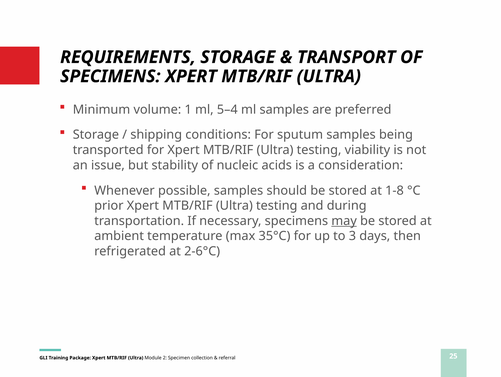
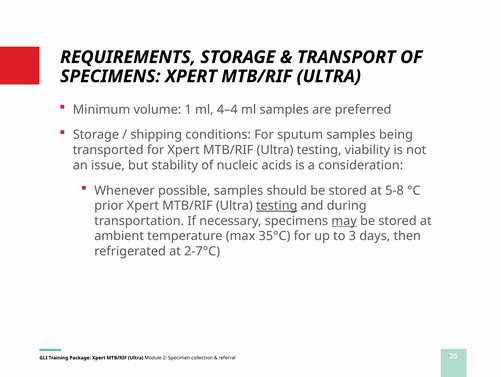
5–4: 5–4 -> 4–4
1-8: 1-8 -> 5-8
testing at (277, 206) underline: none -> present
2-6°C: 2-6°C -> 2-7°C
